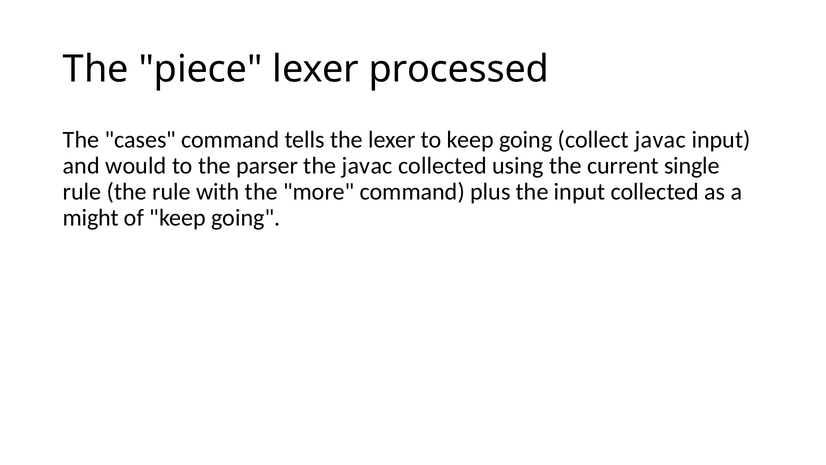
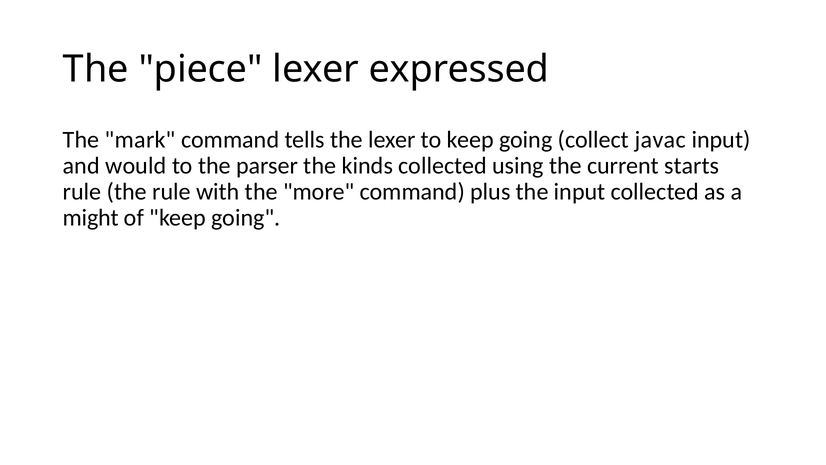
processed: processed -> expressed
cases: cases -> mark
the javac: javac -> kinds
single: single -> starts
